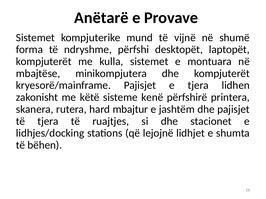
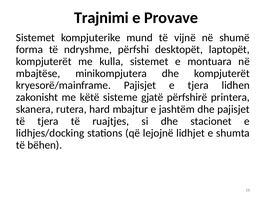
Anëtarë: Anëtarë -> Trajnimi
kenë: kenë -> gjatë
